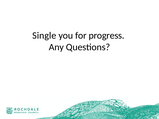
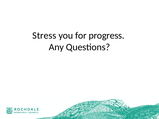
Single: Single -> Stress
